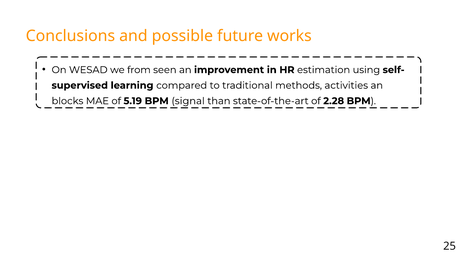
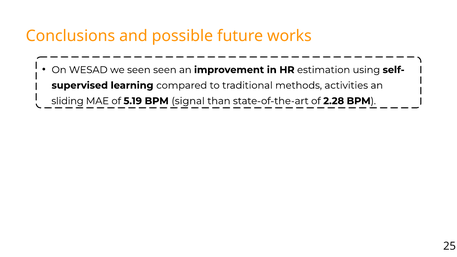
we from: from -> seen
blocks: blocks -> sliding
